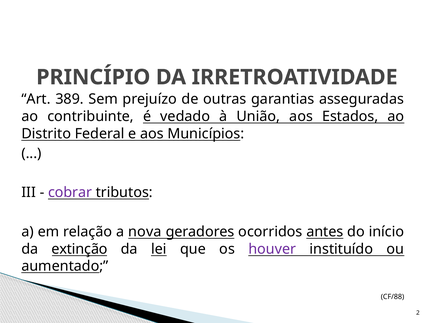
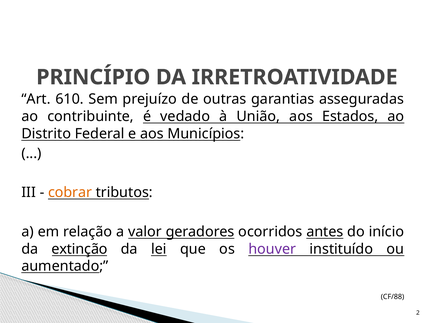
389: 389 -> 610
cobrar colour: purple -> orange
nova: nova -> valor
